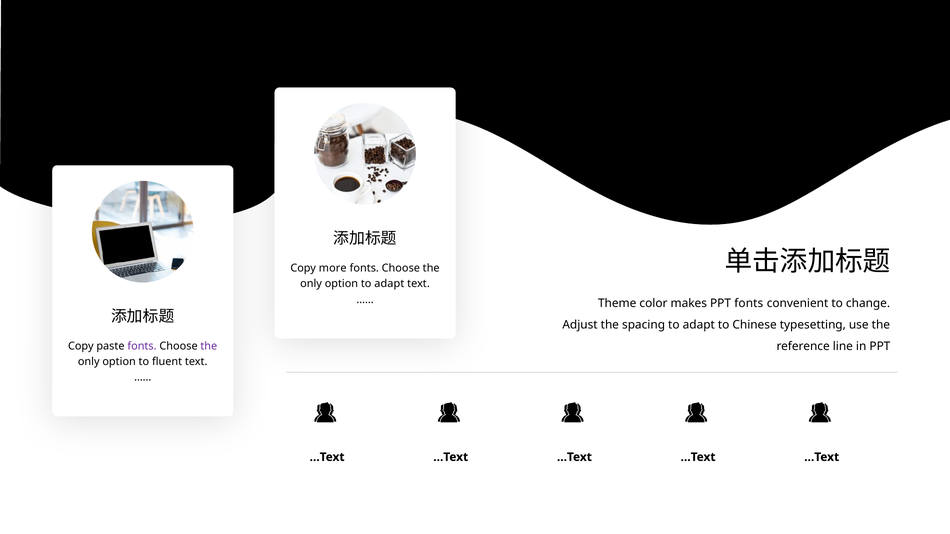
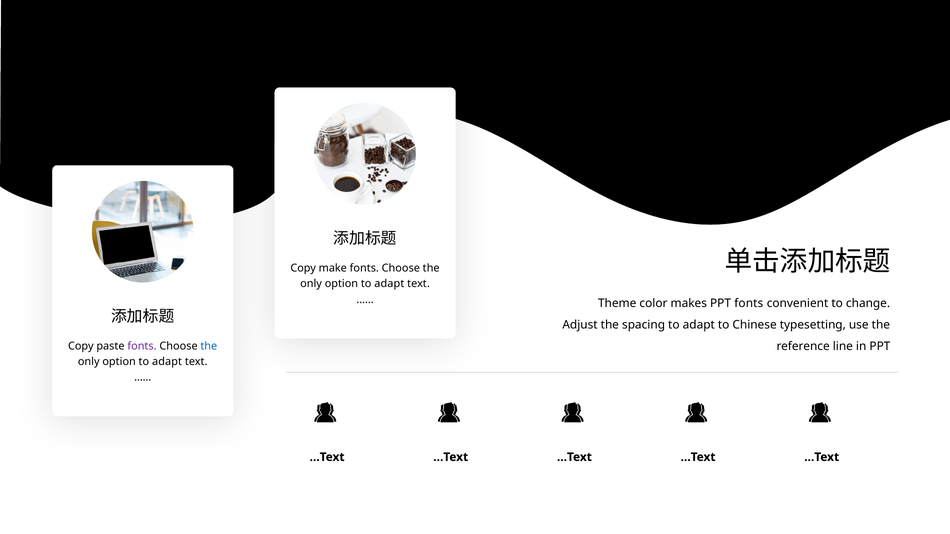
more: more -> make
the at (209, 346) colour: purple -> blue
fluent at (167, 362): fluent -> adapt
